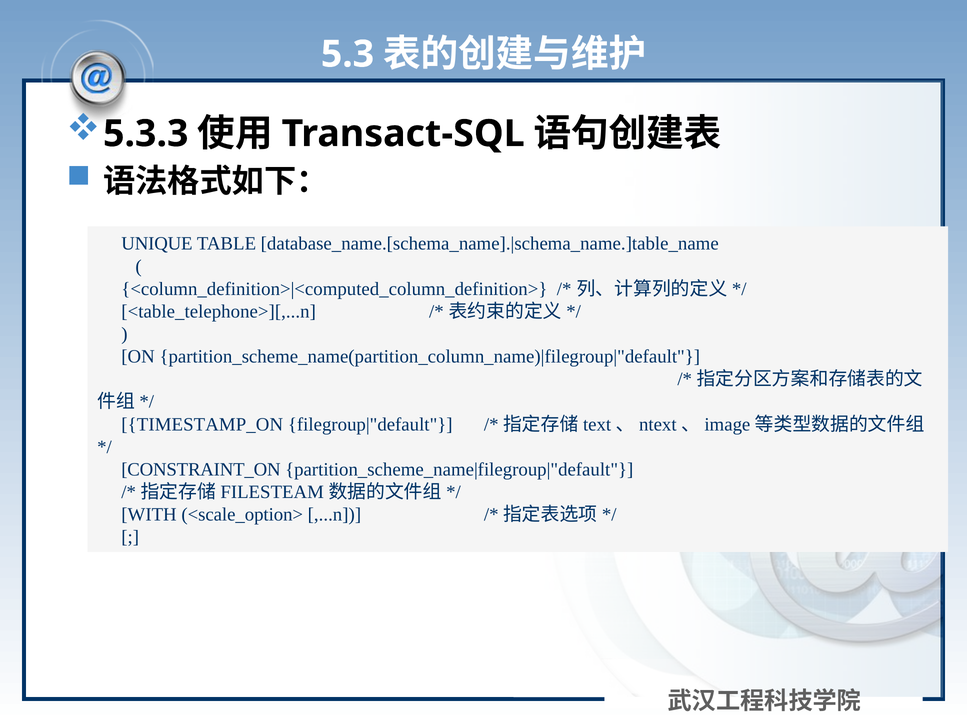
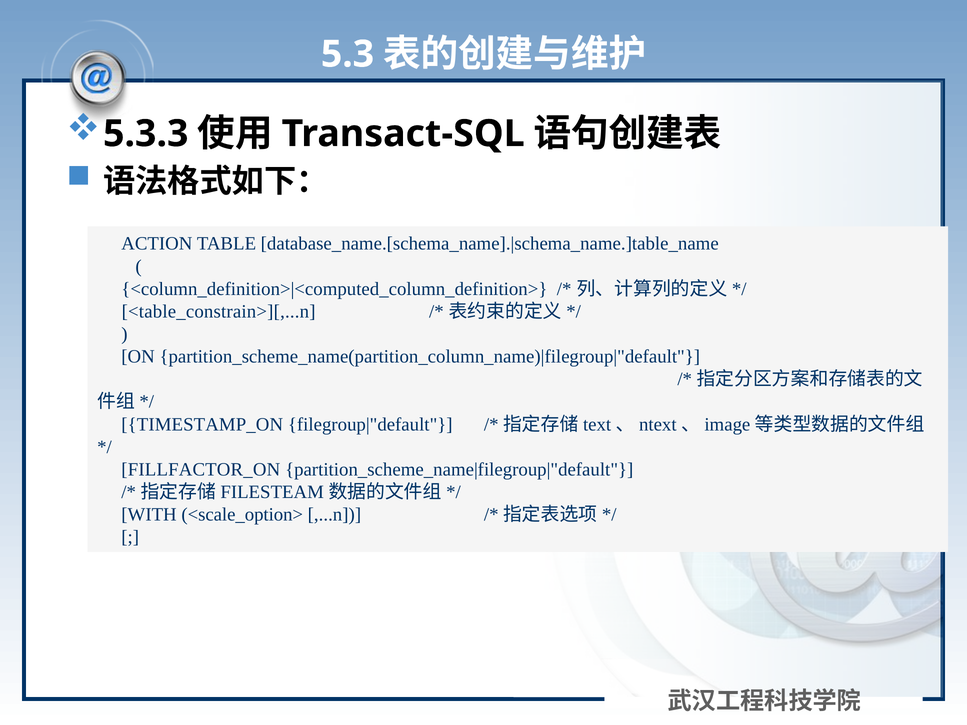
UNIQUE: UNIQUE -> ACTION
<table_telephone>][,...n: <table_telephone>][,...n -> <table_constrain>][,...n
CONSTRAINT_ON: CONSTRAINT_ON -> FILLFACTOR_ON
